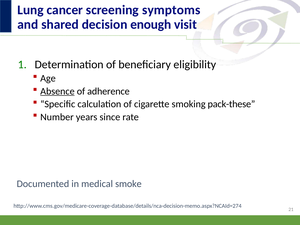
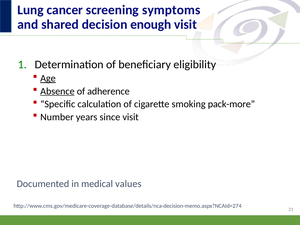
Age underline: none -> present
pack-these: pack-these -> pack-more
since rate: rate -> visit
smoke: smoke -> values
